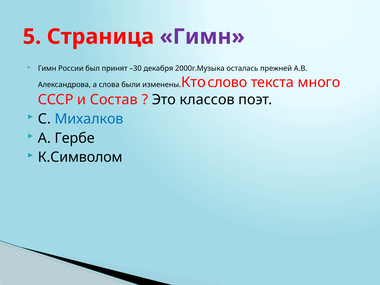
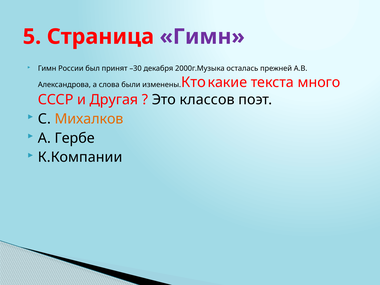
слово: слово -> какие
Состав: Состав -> Другая
Михалков colour: blue -> orange
К.Символом: К.Символом -> К.Компании
